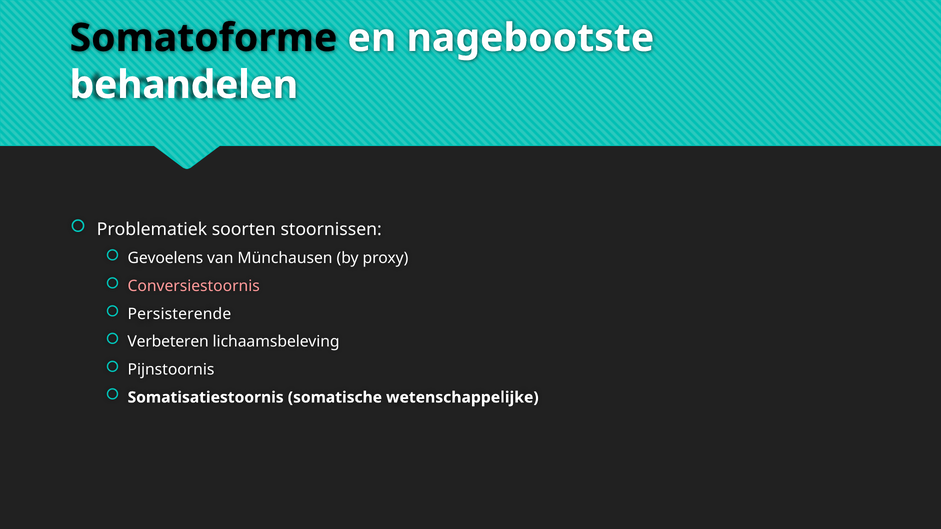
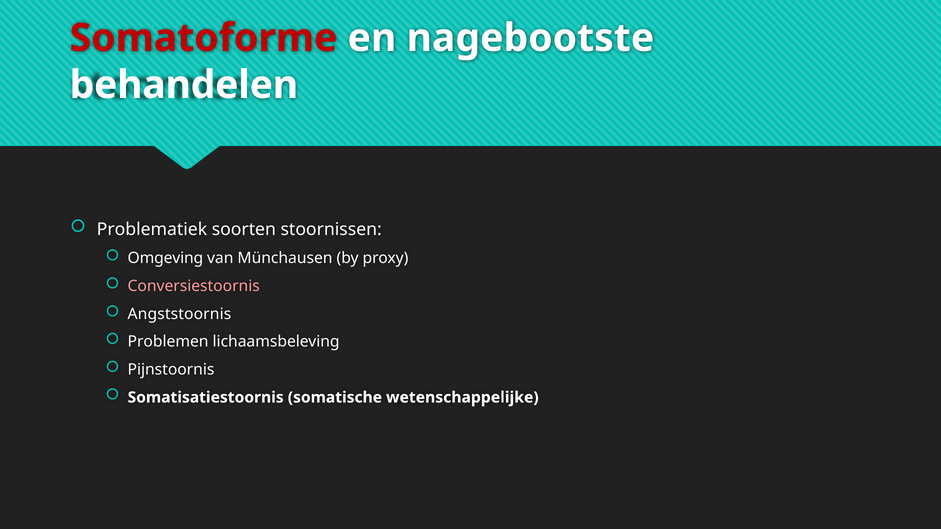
Somatoforme colour: black -> red
Gevoelens: Gevoelens -> Omgeving
Persisterende: Persisterende -> Angststoornis
Verbeteren: Verbeteren -> Problemen
